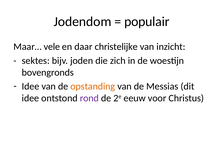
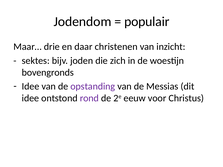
vele: vele -> drie
christelijke: christelijke -> christenen
opstanding colour: orange -> purple
